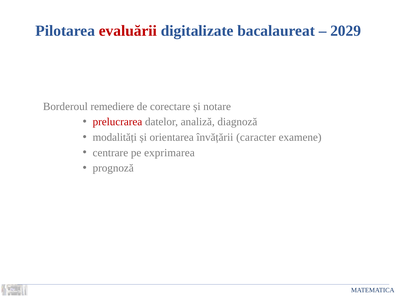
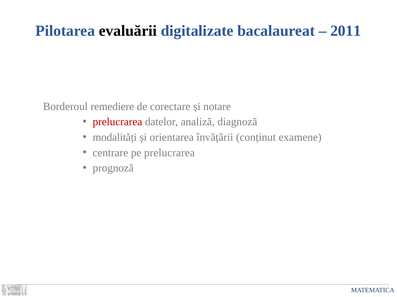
evaluării colour: red -> black
2029: 2029 -> 2011
caracter: caracter -> conținut
pe exprimarea: exprimarea -> prelucrarea
